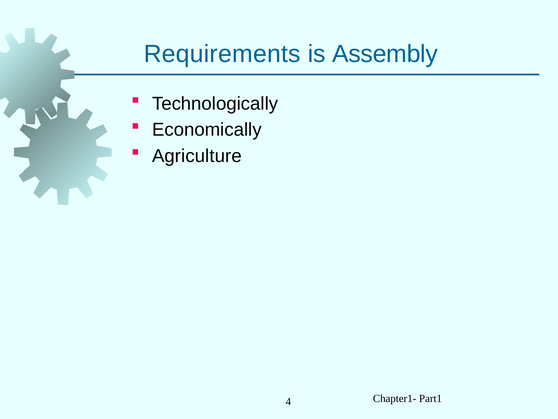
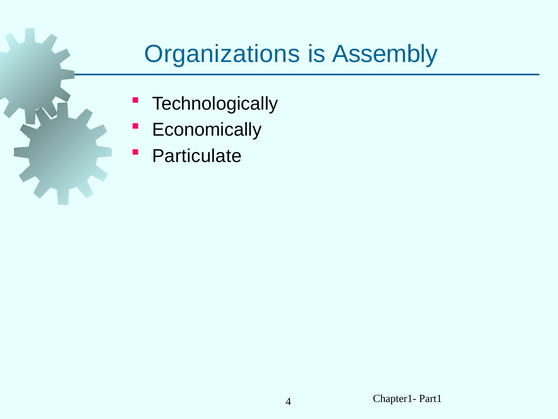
Requirements: Requirements -> Organizations
Agriculture: Agriculture -> Particulate
